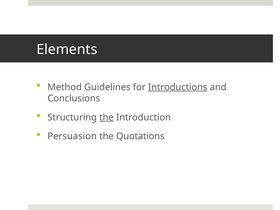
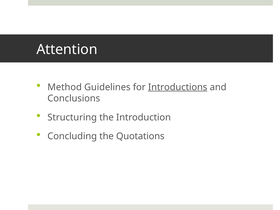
Elements: Elements -> Attention
the at (107, 117) underline: present -> none
Persuasion: Persuasion -> Concluding
